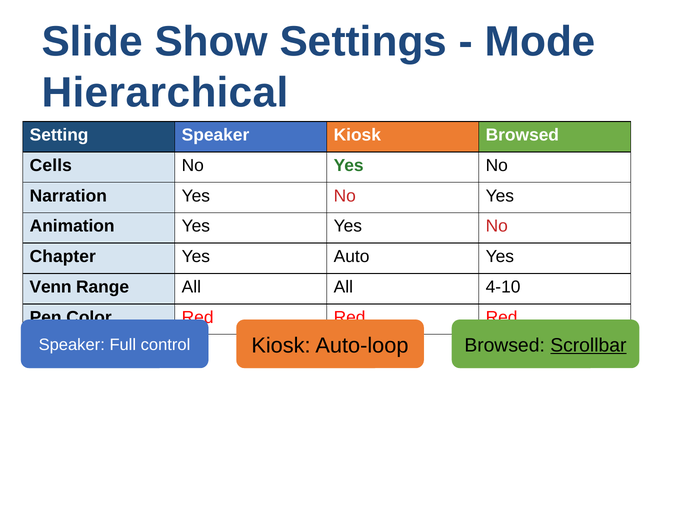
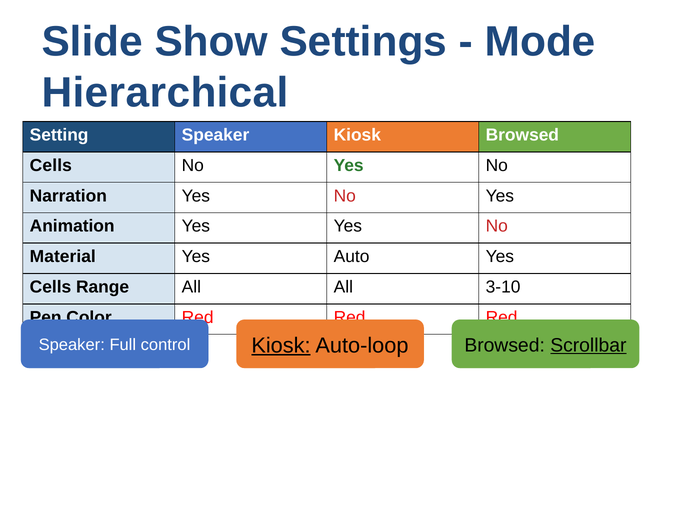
Chapter: Chapter -> Material
Venn at (51, 287): Venn -> Cells
4-10: 4-10 -> 3-10
Kiosk at (281, 346) underline: none -> present
